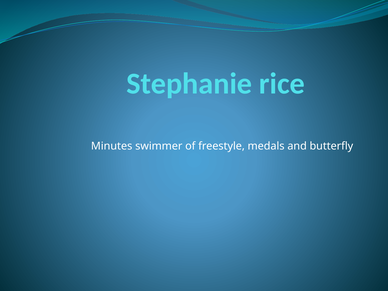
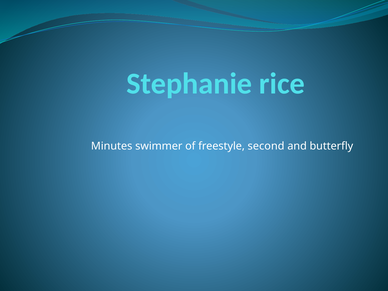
medals: medals -> second
